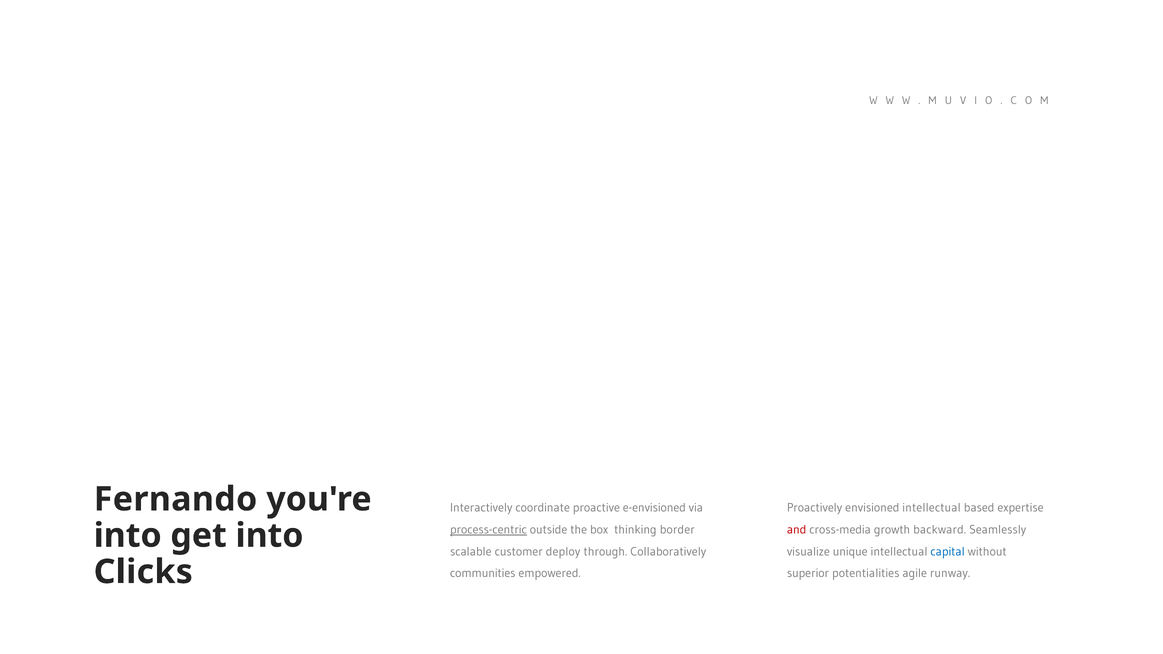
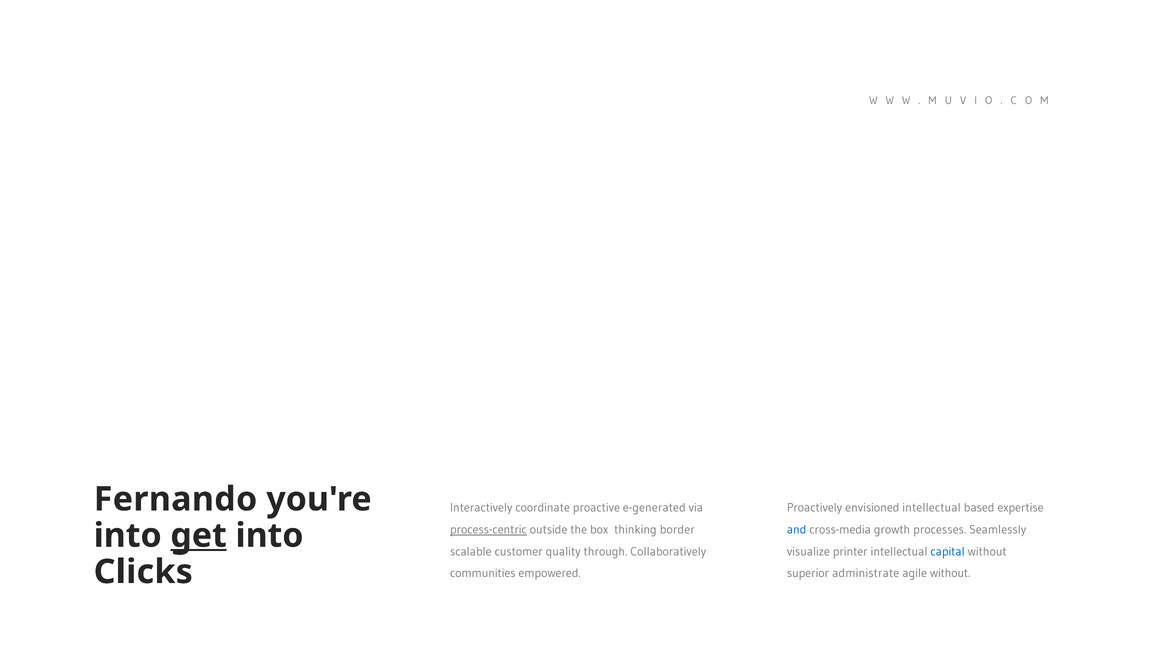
e-envisioned: e-envisioned -> e-generated
and colour: red -> blue
backward: backward -> processes
get underline: none -> present
deploy: deploy -> quality
unique: unique -> printer
potentialities: potentialities -> administrate
agile runway: runway -> without
